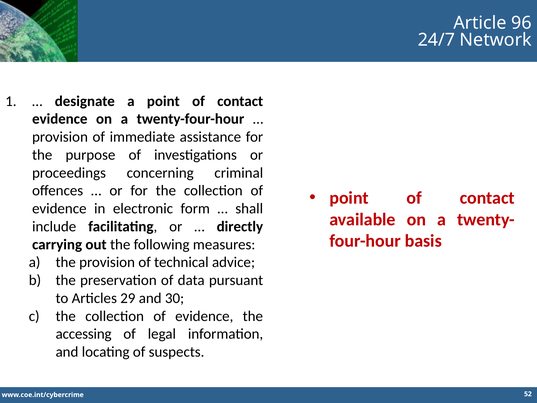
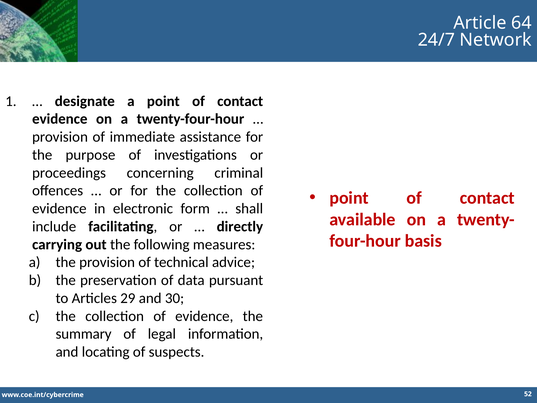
96: 96 -> 64
accessing: accessing -> summary
